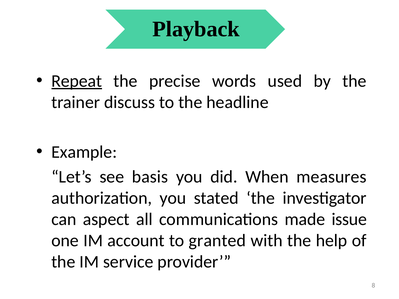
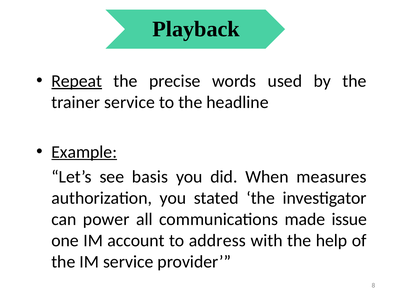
trainer discuss: discuss -> service
Example underline: none -> present
aspect: aspect -> power
granted: granted -> address
